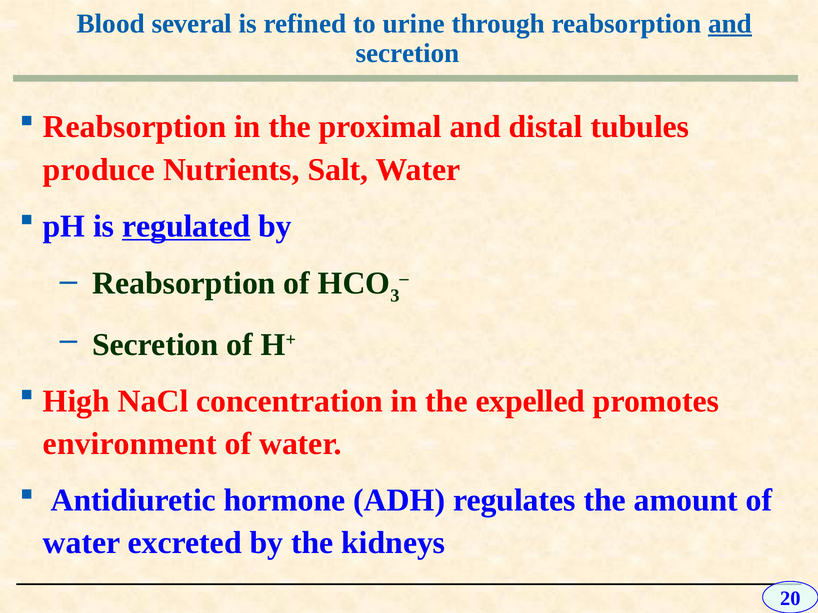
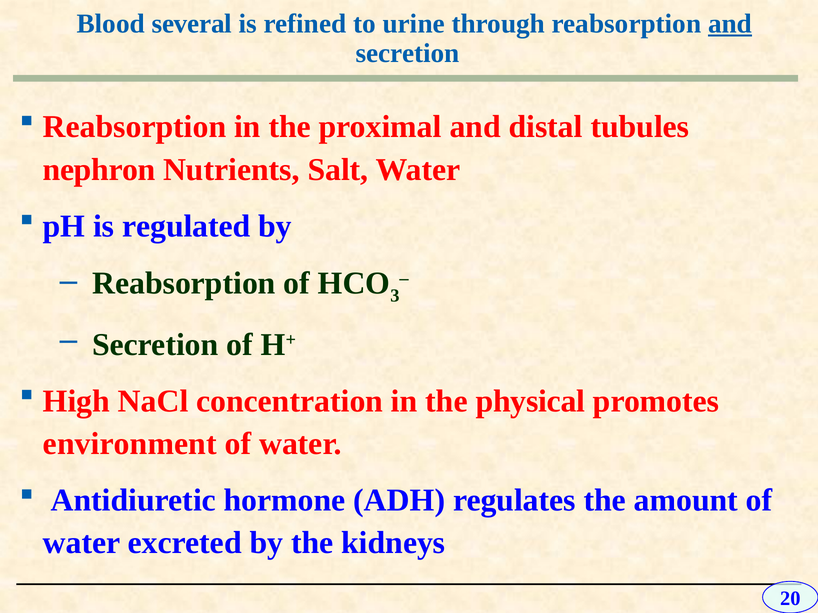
produce: produce -> nephron
regulated underline: present -> none
expelled: expelled -> physical
